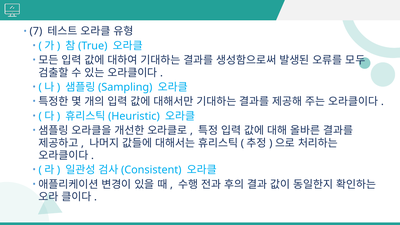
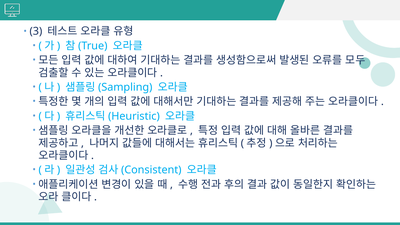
7: 7 -> 3
